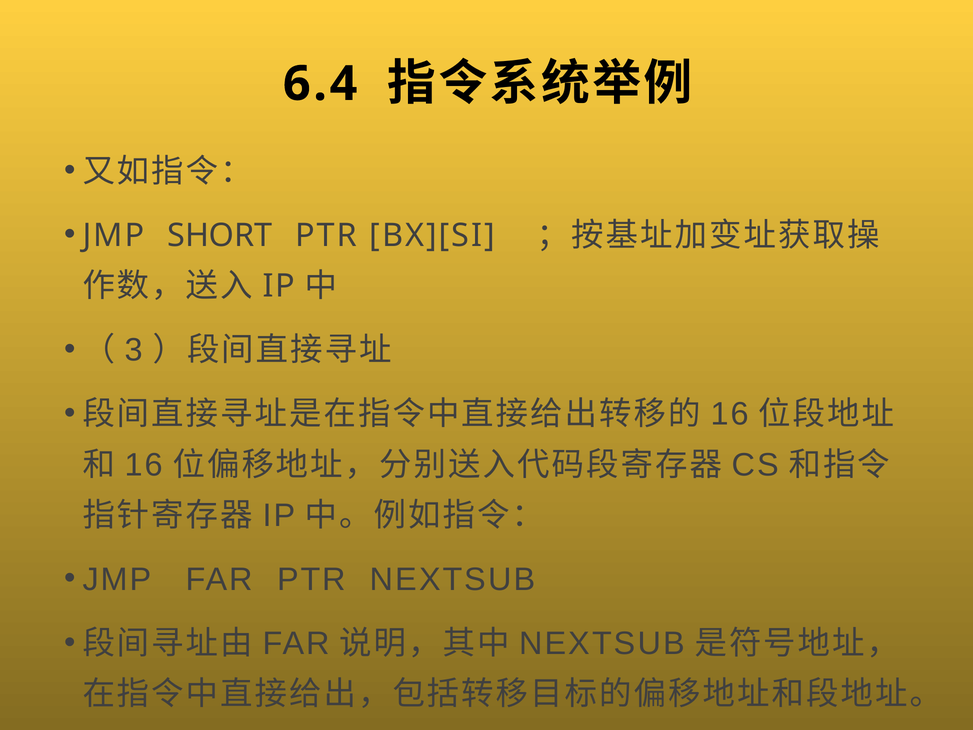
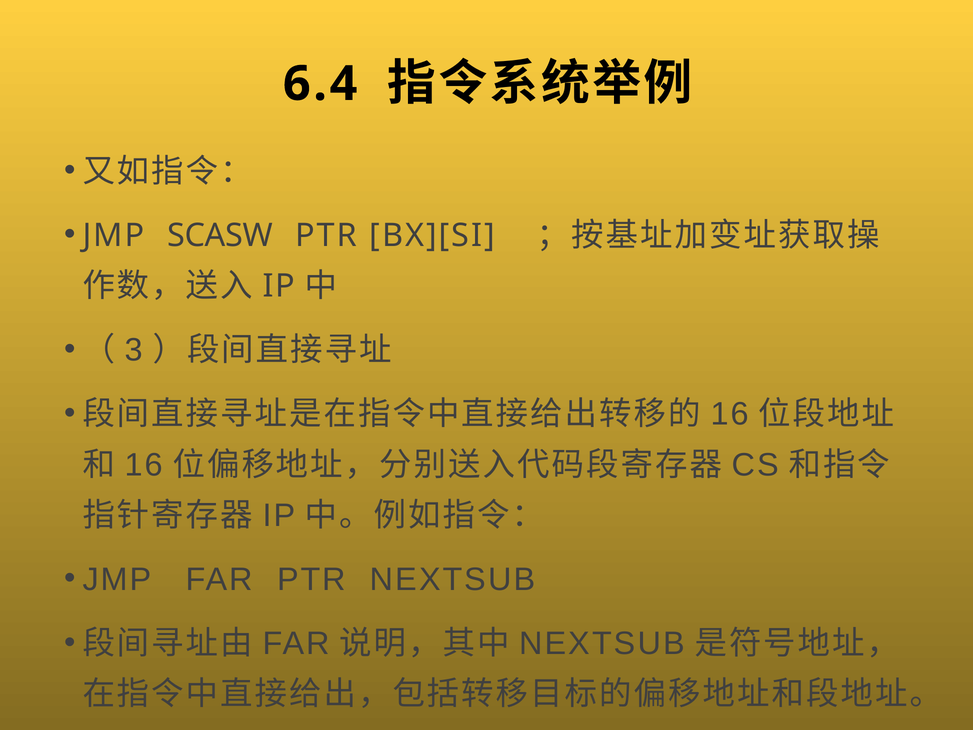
SHORT: SHORT -> SCASW
